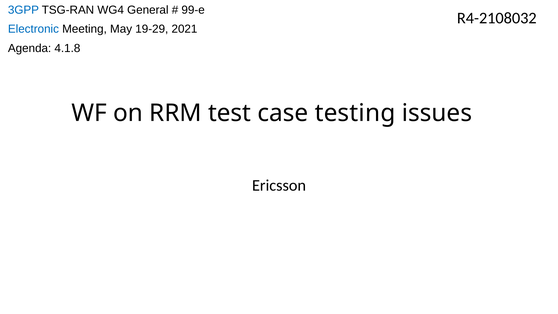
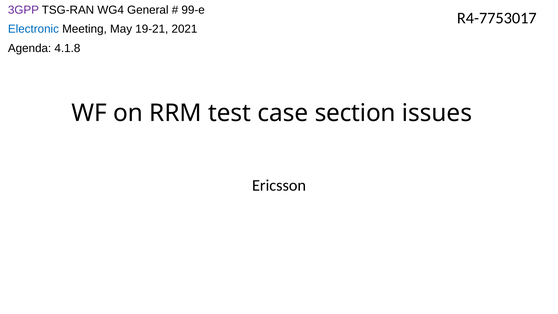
3GPP colour: blue -> purple
R4-2108032: R4-2108032 -> R4-7753017
19-29: 19-29 -> 19-21
testing: testing -> section
